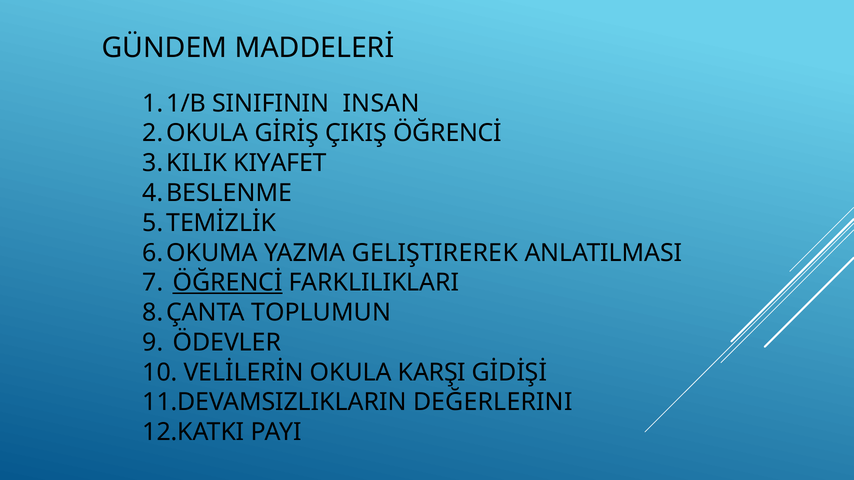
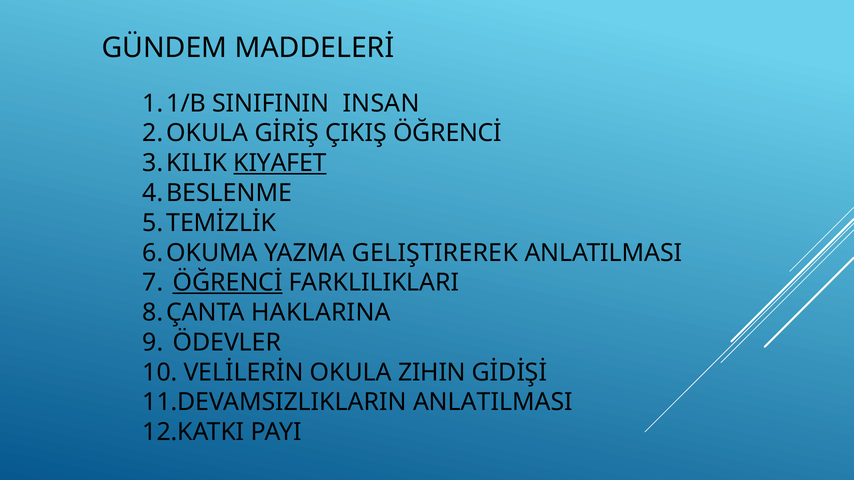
KIYAFET underline: none -> present
TOPLUMUN: TOPLUMUN -> HAKLARINA
KARŞI: KARŞI -> ZIHIN
DEĞERLERINI at (493, 403): DEĞERLERINI -> ANLATILMASI
